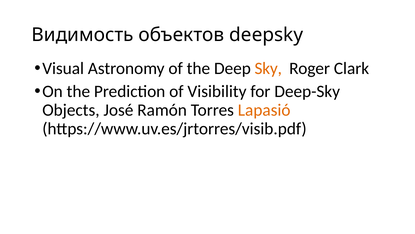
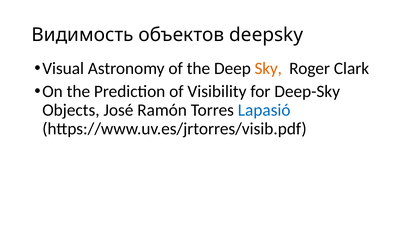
Lapasió colour: orange -> blue
